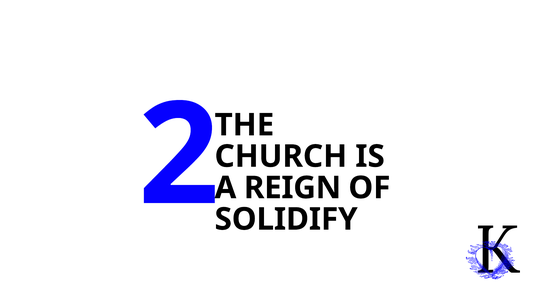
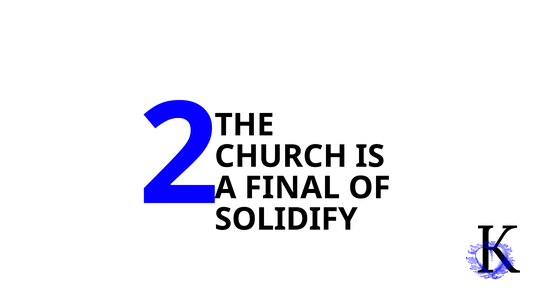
REIGN: REIGN -> FINAL
